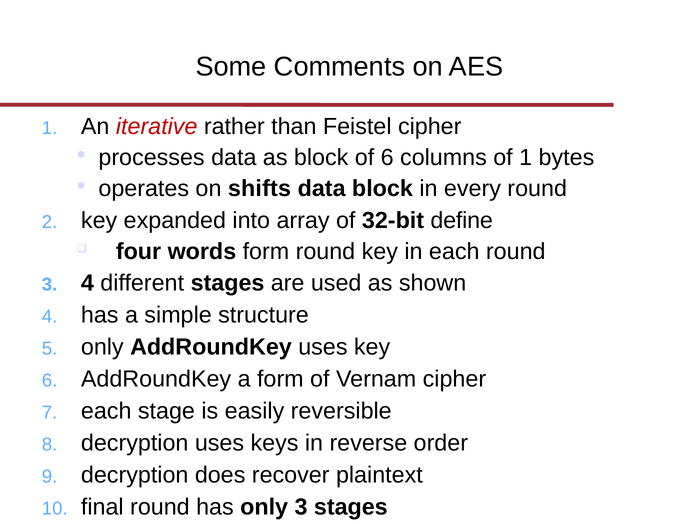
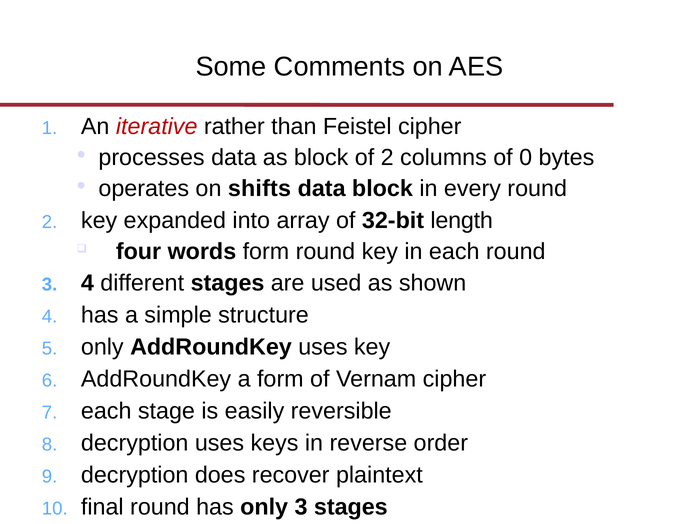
of 6: 6 -> 2
of 1: 1 -> 0
define: define -> length
